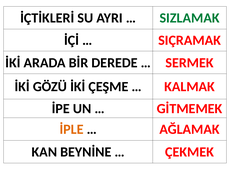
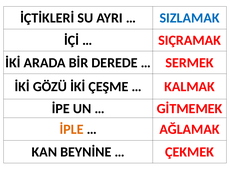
SIZLAMAK colour: green -> blue
